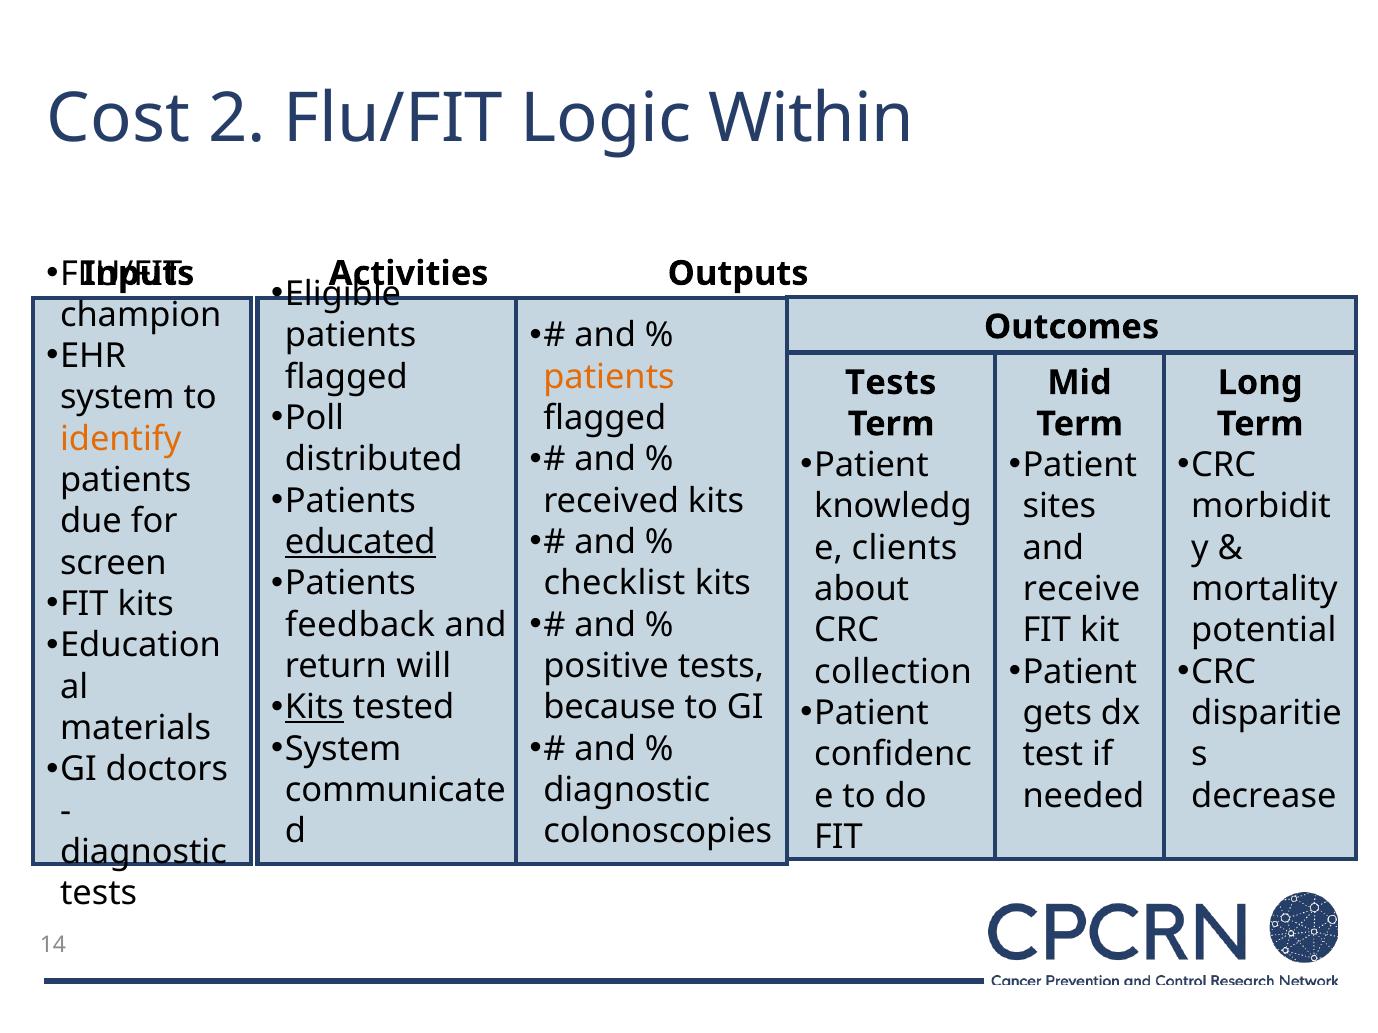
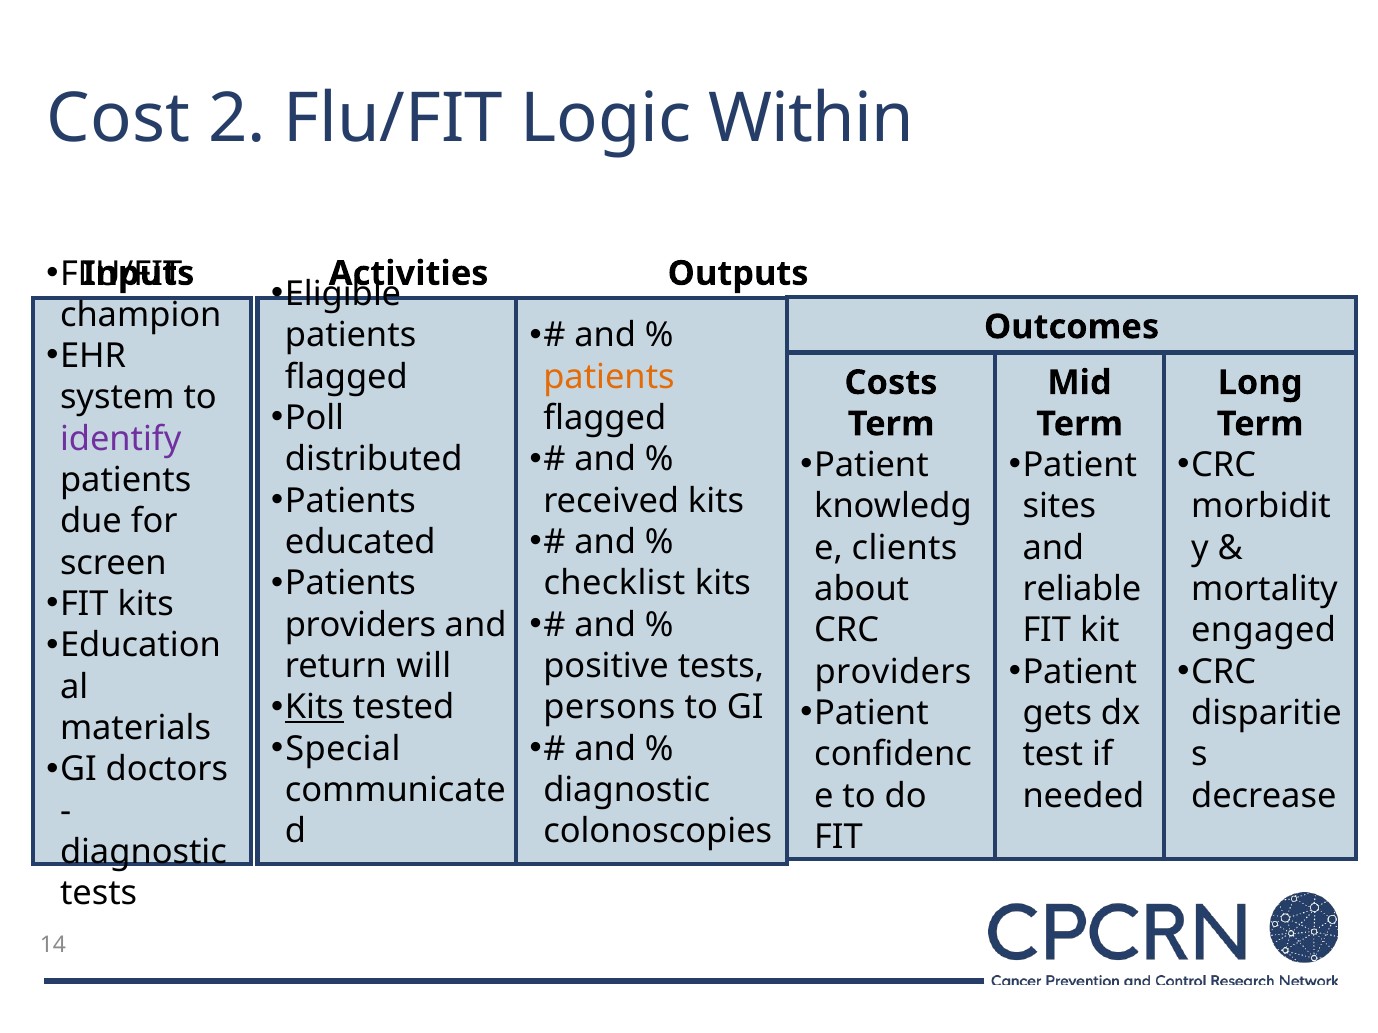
Tests at (891, 383): Tests -> Costs
identify colour: orange -> purple
educated underline: present -> none
receive: receive -> reliable
feedback at (360, 625): feedback -> providers
potential: potential -> engaged
collection at (893, 672): collection -> providers
because: because -> persons
System at (343, 749): System -> Special
